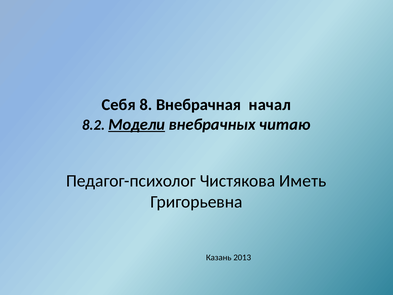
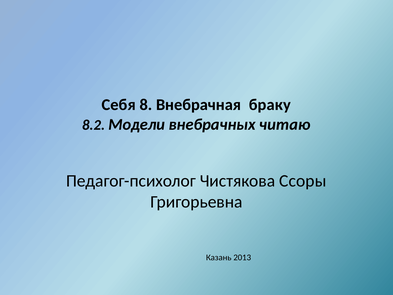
начал: начал -> браку
Модели underline: present -> none
Иметь: Иметь -> Ссоры
